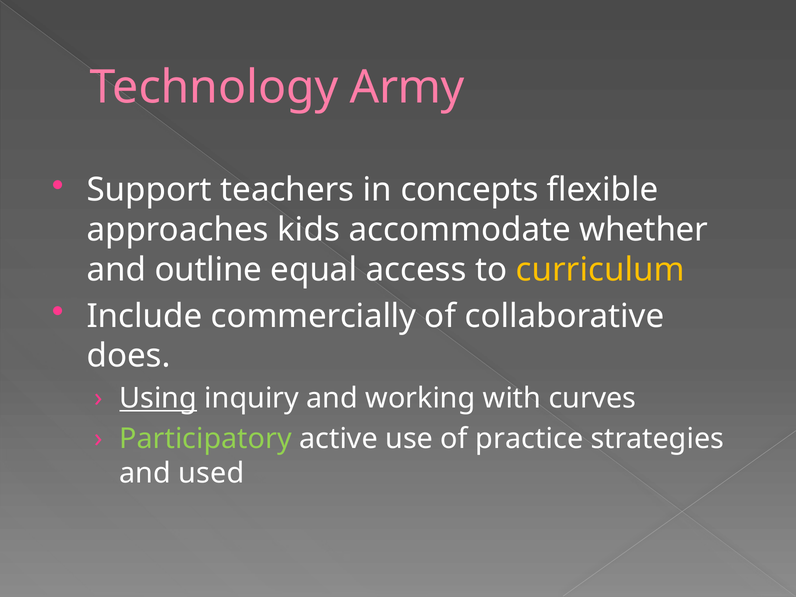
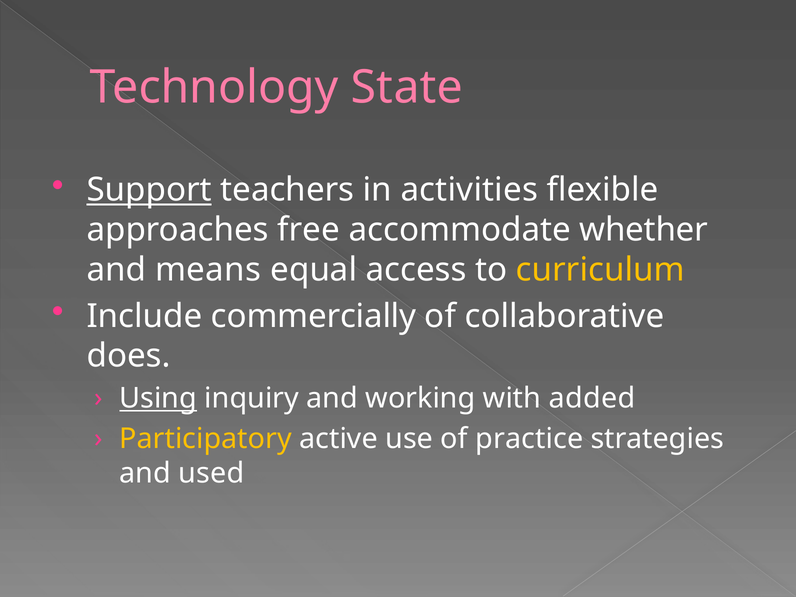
Army: Army -> State
Support underline: none -> present
concepts: concepts -> activities
kids: kids -> free
outline: outline -> means
curves: curves -> added
Participatory colour: light green -> yellow
